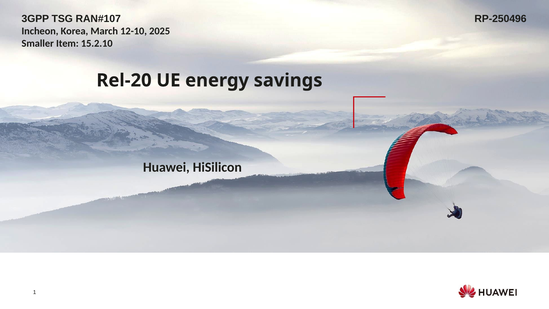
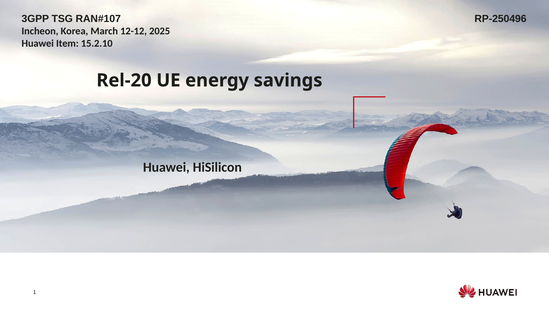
12-10: 12-10 -> 12-12
Smaller at (38, 43): Smaller -> Huawei
